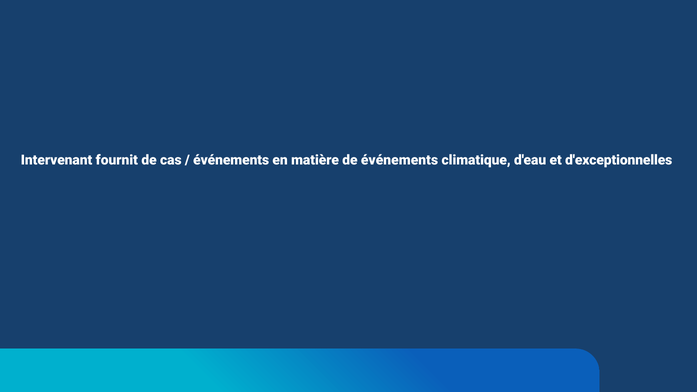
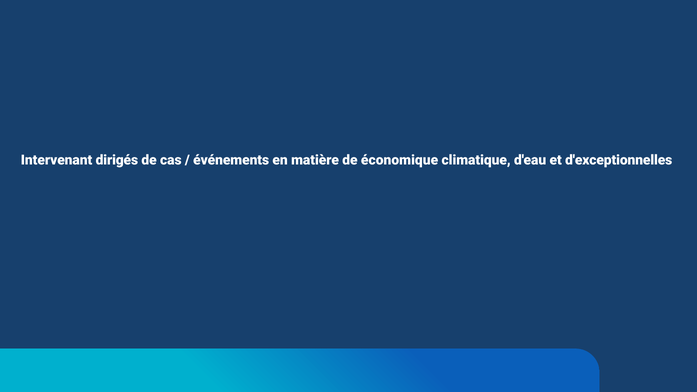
fournit: fournit -> dirigés
de événements: événements -> économique
